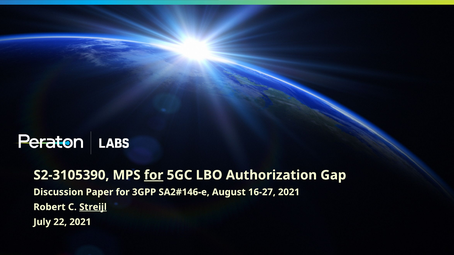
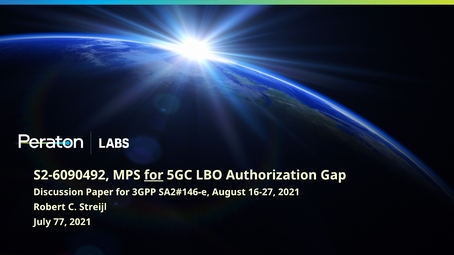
S2-3105390: S2-3105390 -> S2-6090492
Streijl underline: present -> none
22: 22 -> 77
